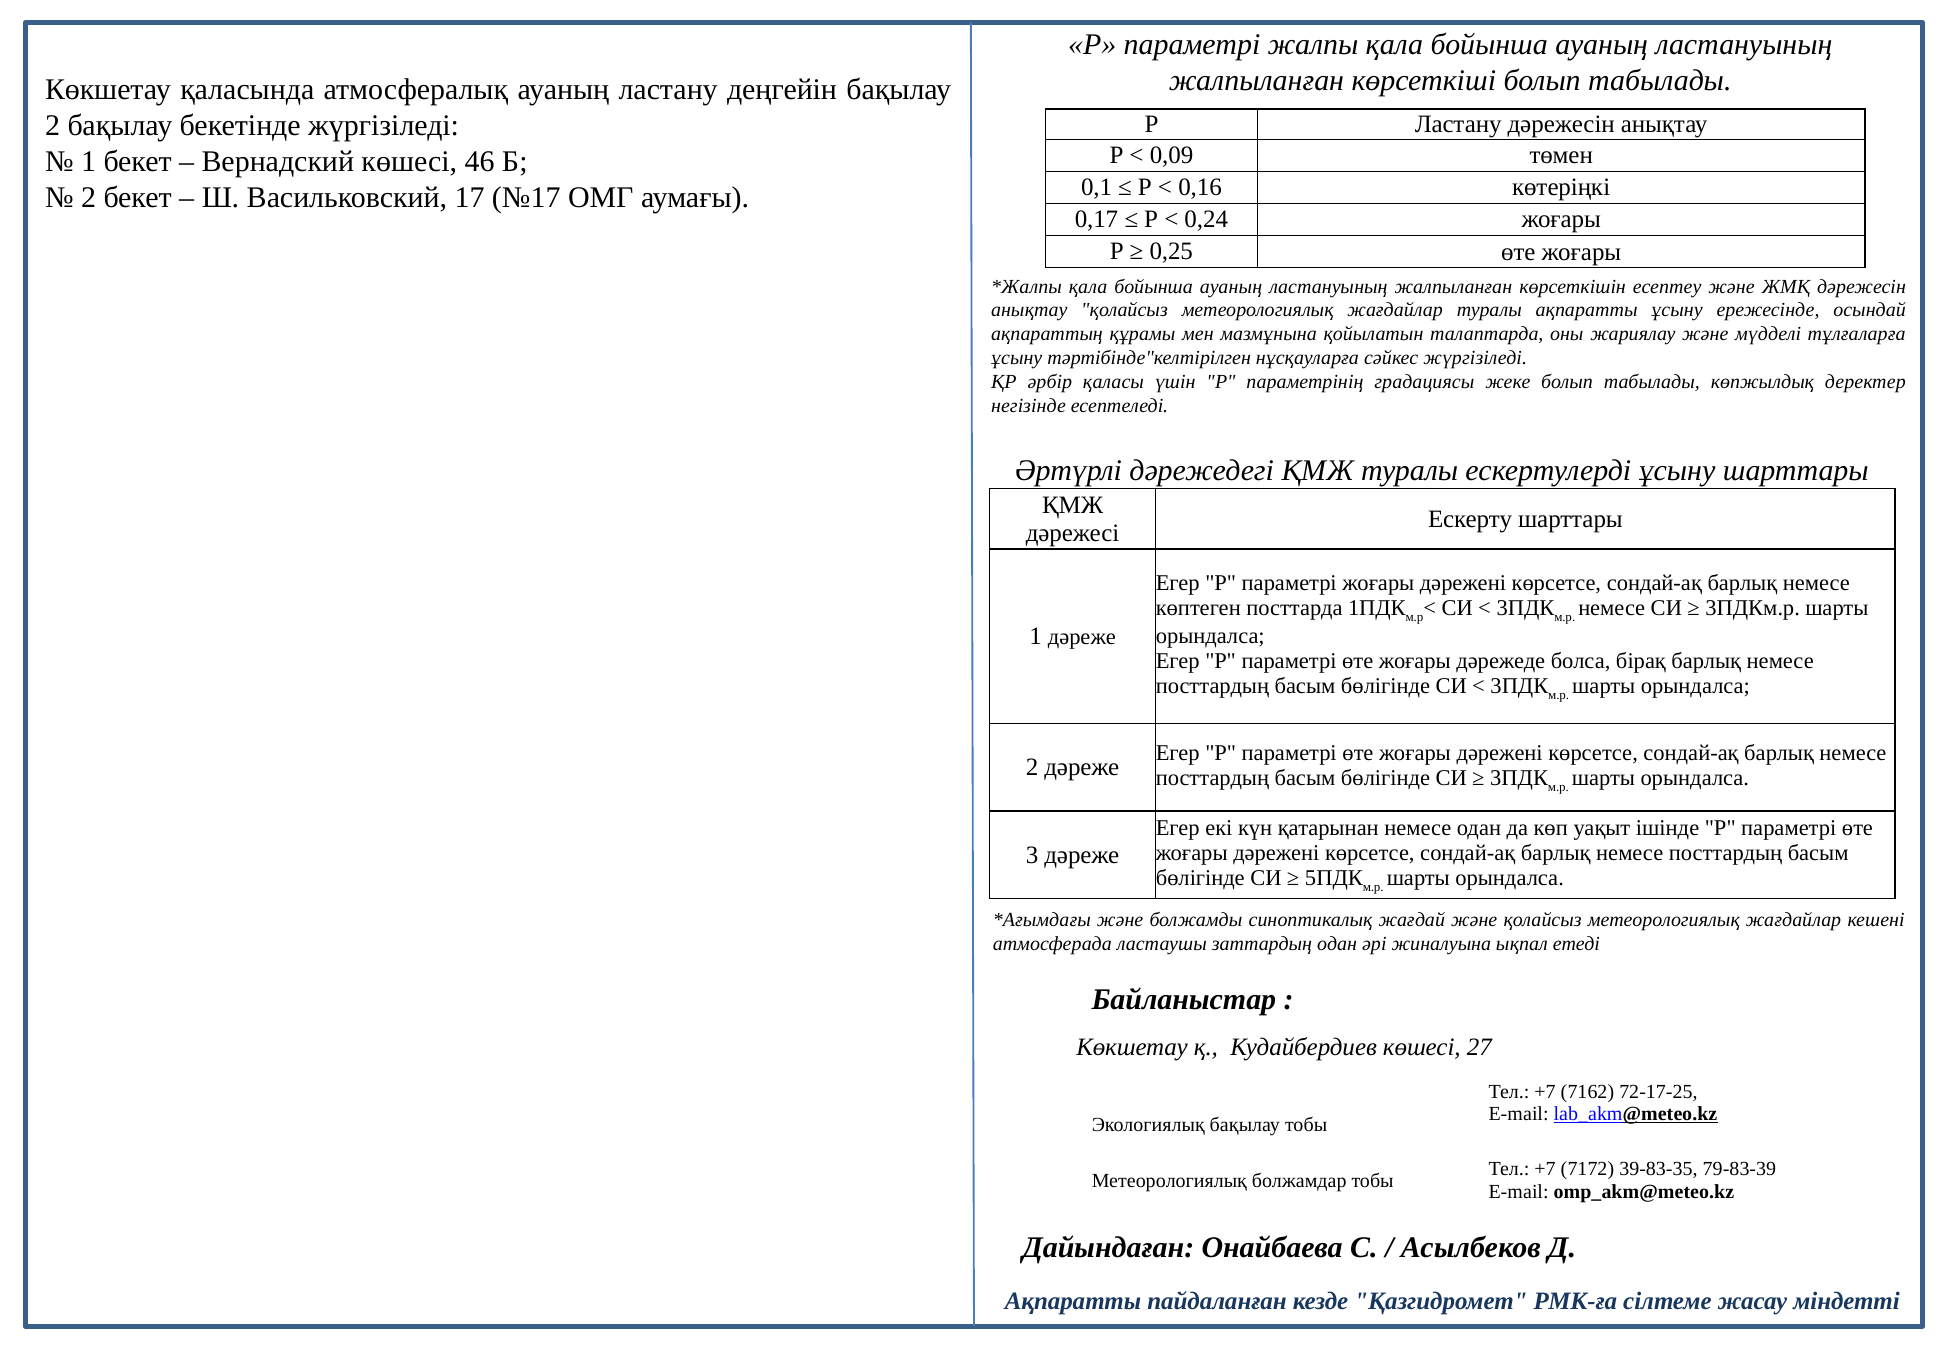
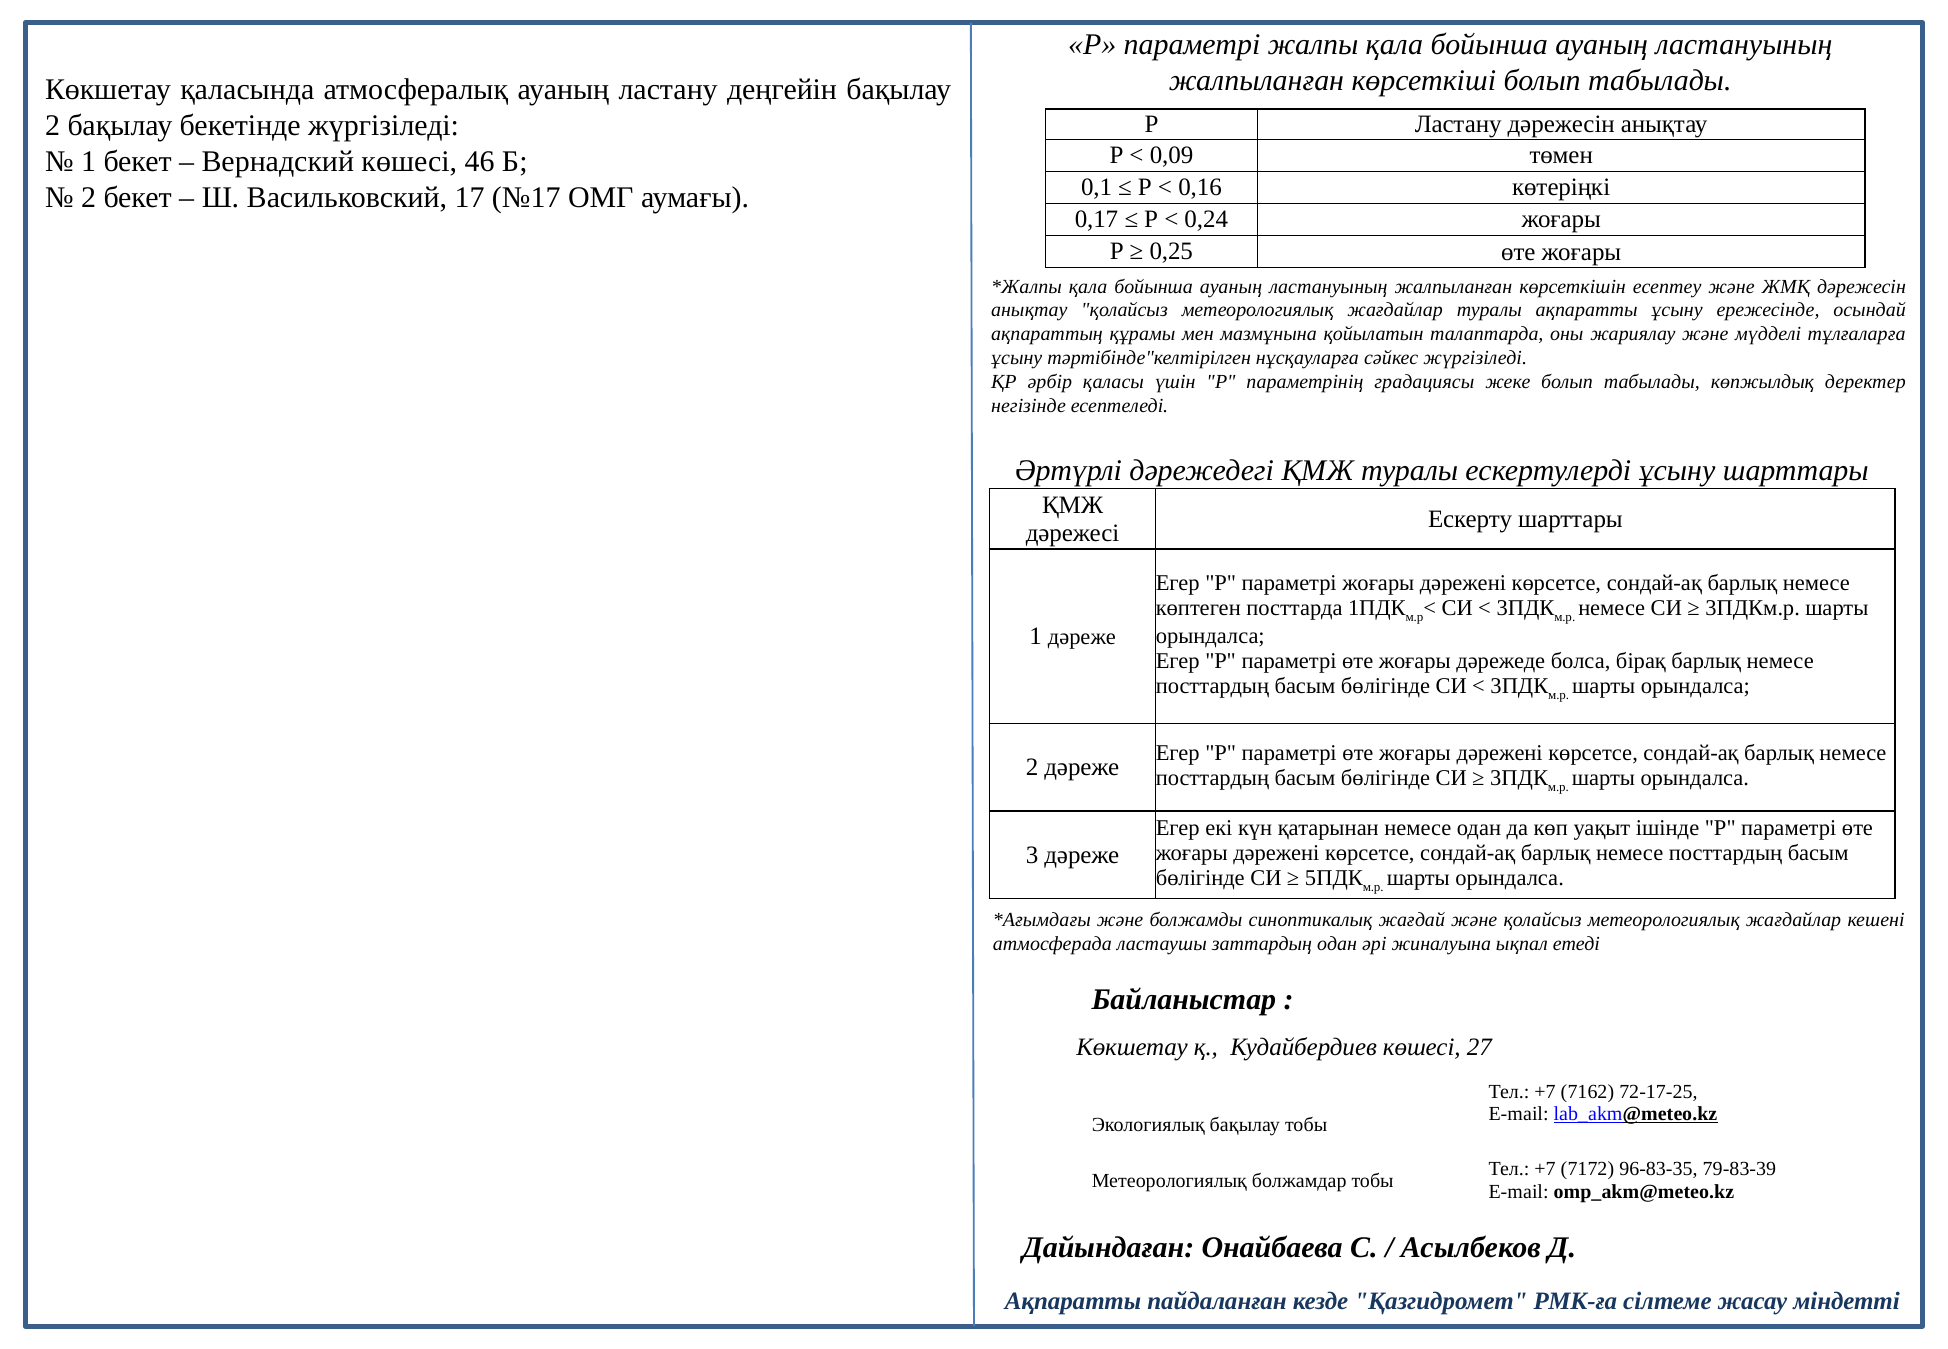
39-83-35: 39-83-35 -> 96-83-35
